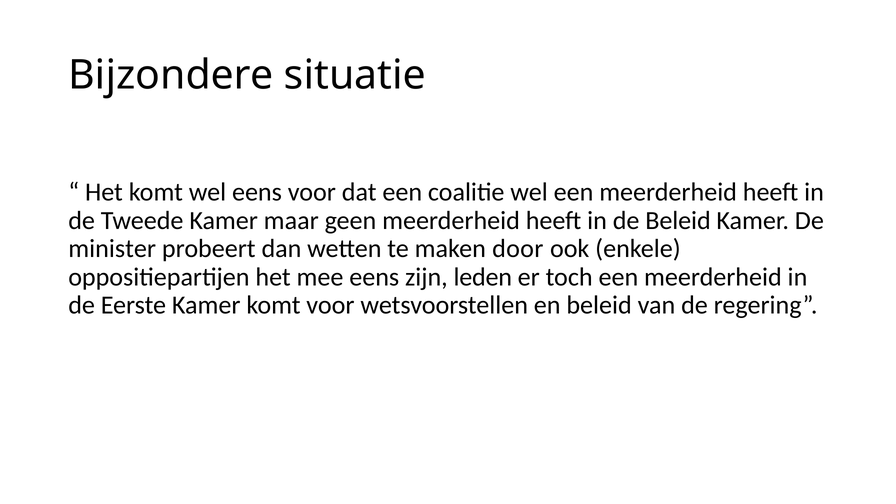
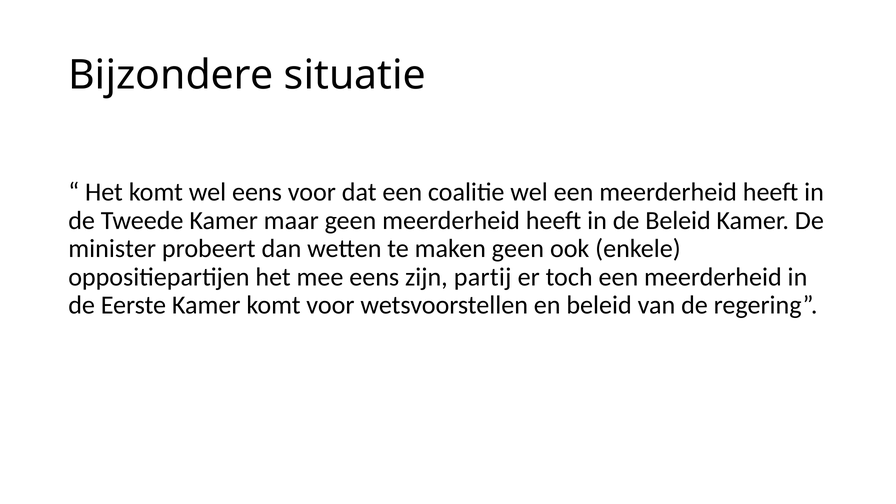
maken door: door -> geen
leden: leden -> partij
